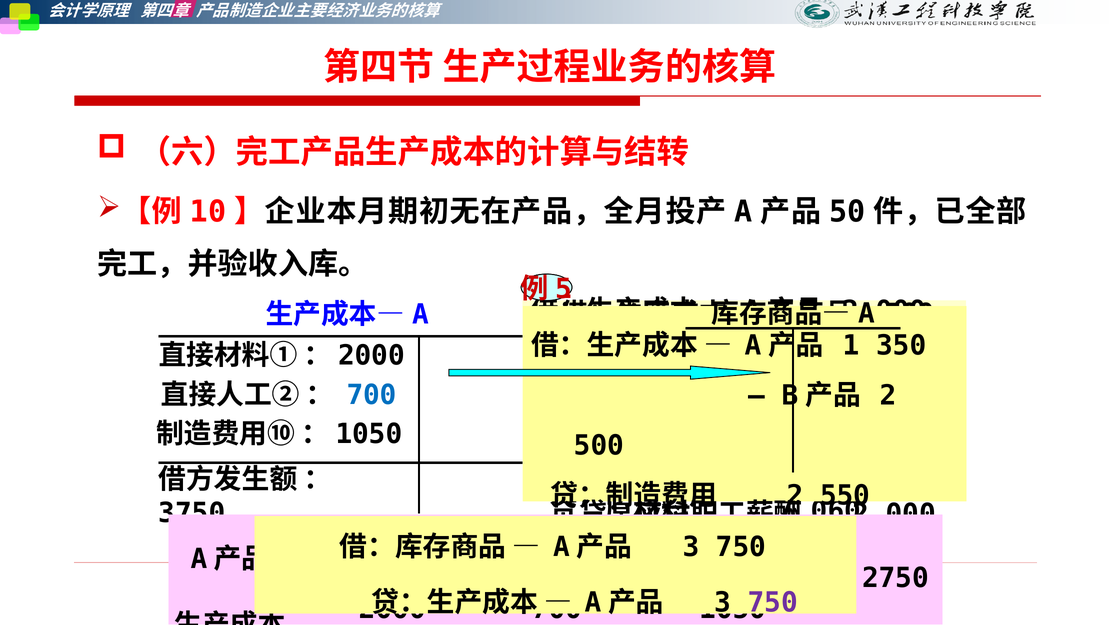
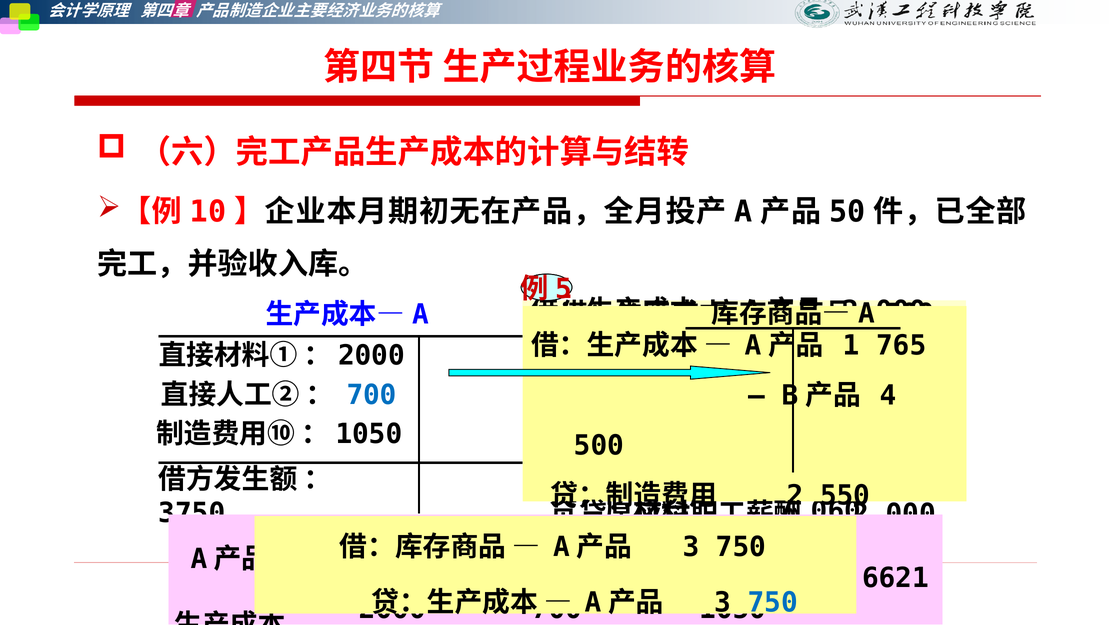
350: 350 -> 765
2 at (888, 395): 2 -> 4
2750: 2750 -> 6621
750 at (773, 603) colour: purple -> blue
